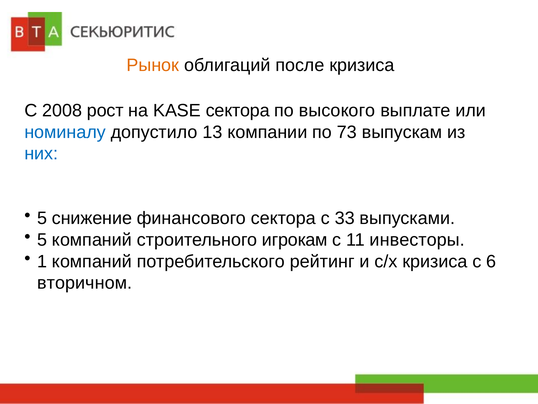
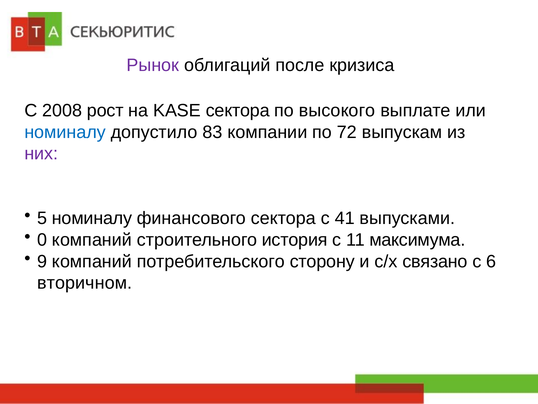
Рынок colour: orange -> purple
13: 13 -> 83
73: 73 -> 72
них colour: blue -> purple
5 снижение: снижение -> номиналу
33: 33 -> 41
5 at (42, 240): 5 -> 0
игрокам: игрокам -> история
инвесторы: инвесторы -> максимума
1: 1 -> 9
рейтинг: рейтинг -> сторону
с/х кризиса: кризиса -> связано
